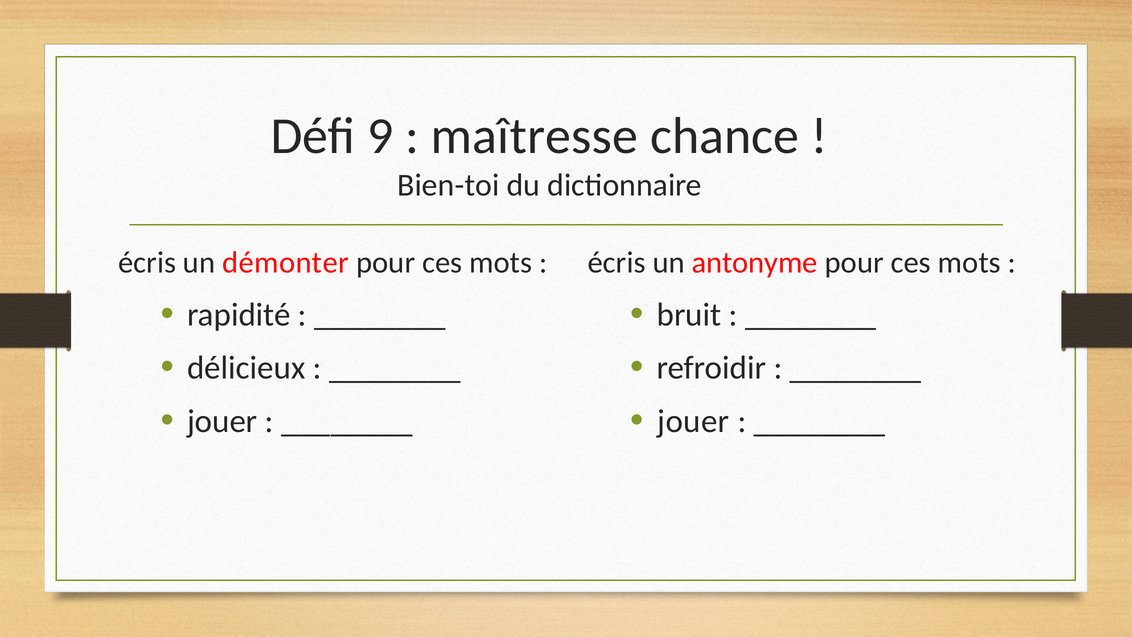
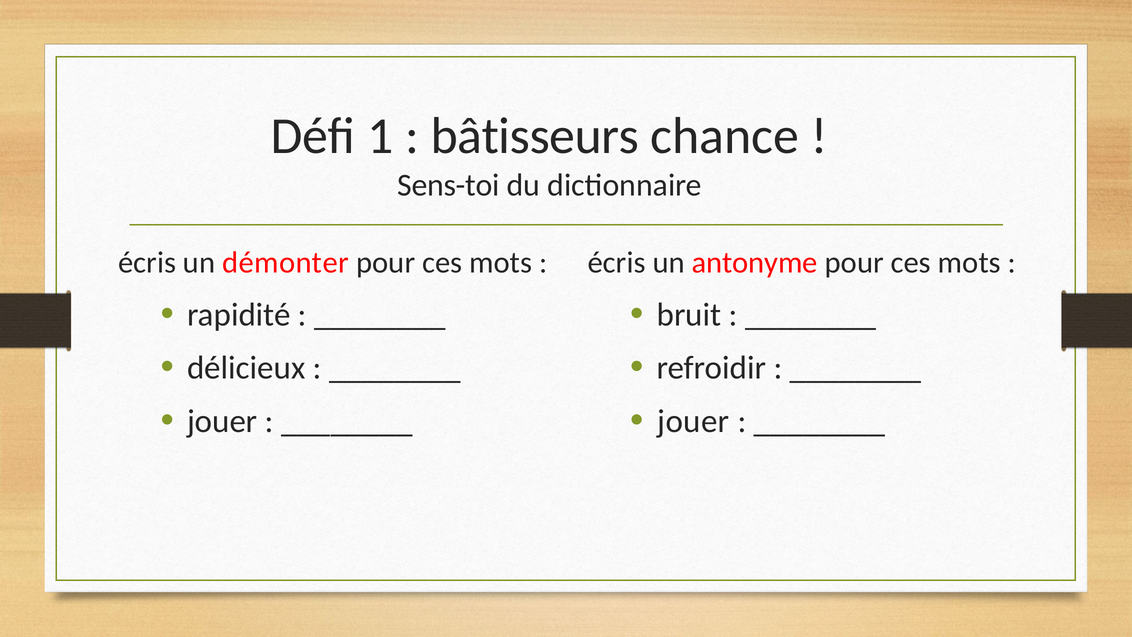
9: 9 -> 1
maîtresse: maîtresse -> bâtisseurs
Bien-toi: Bien-toi -> Sens-toi
